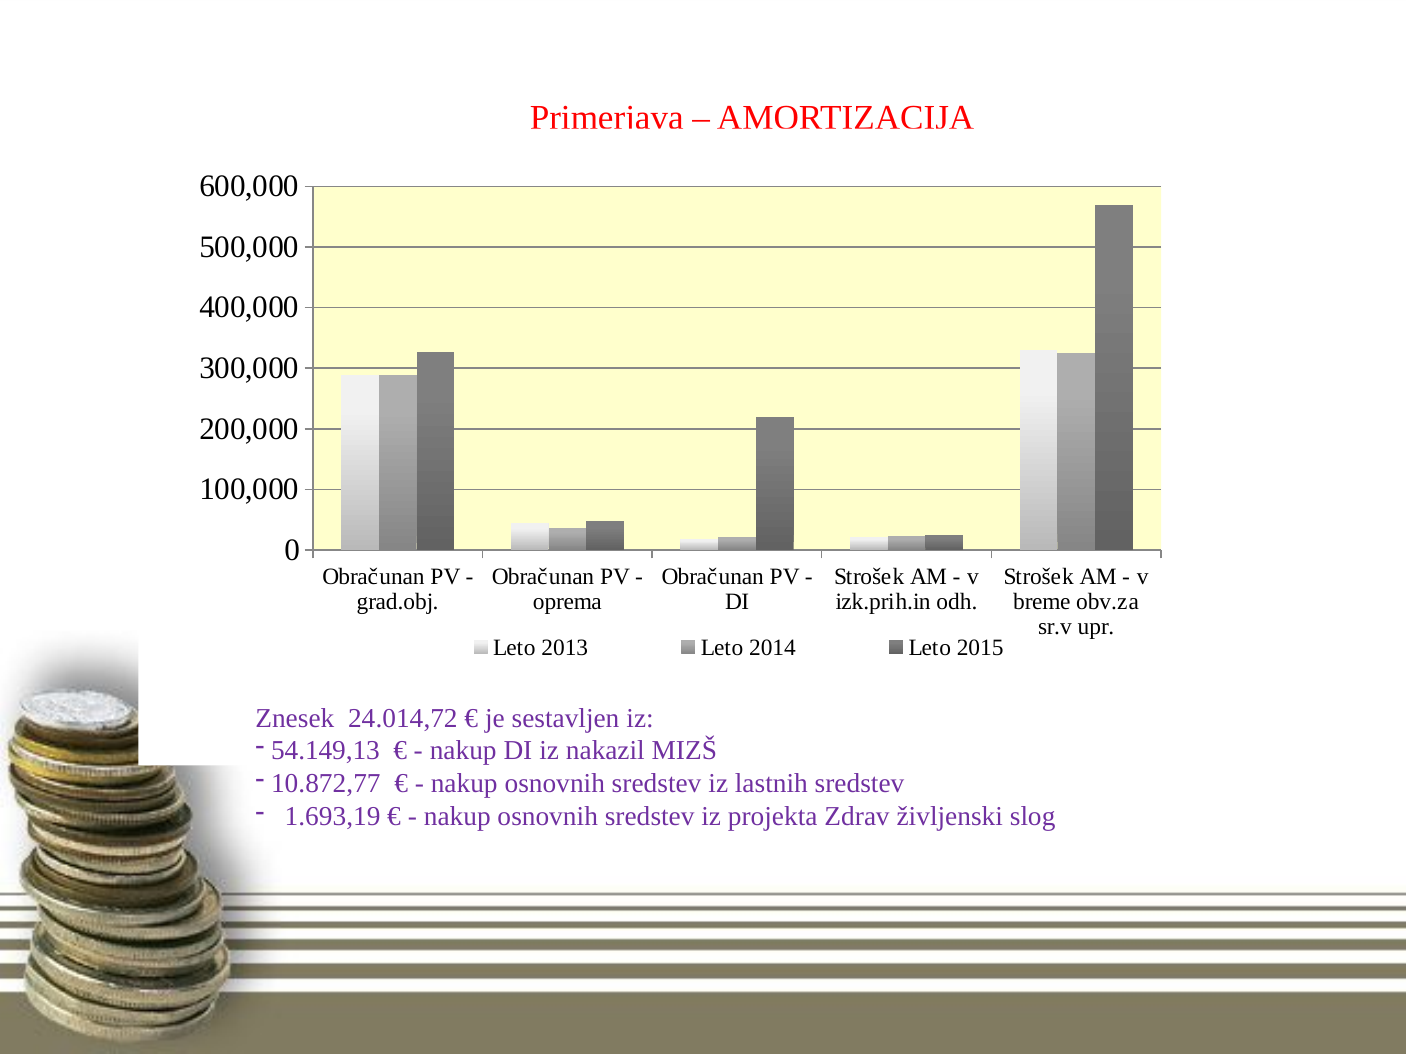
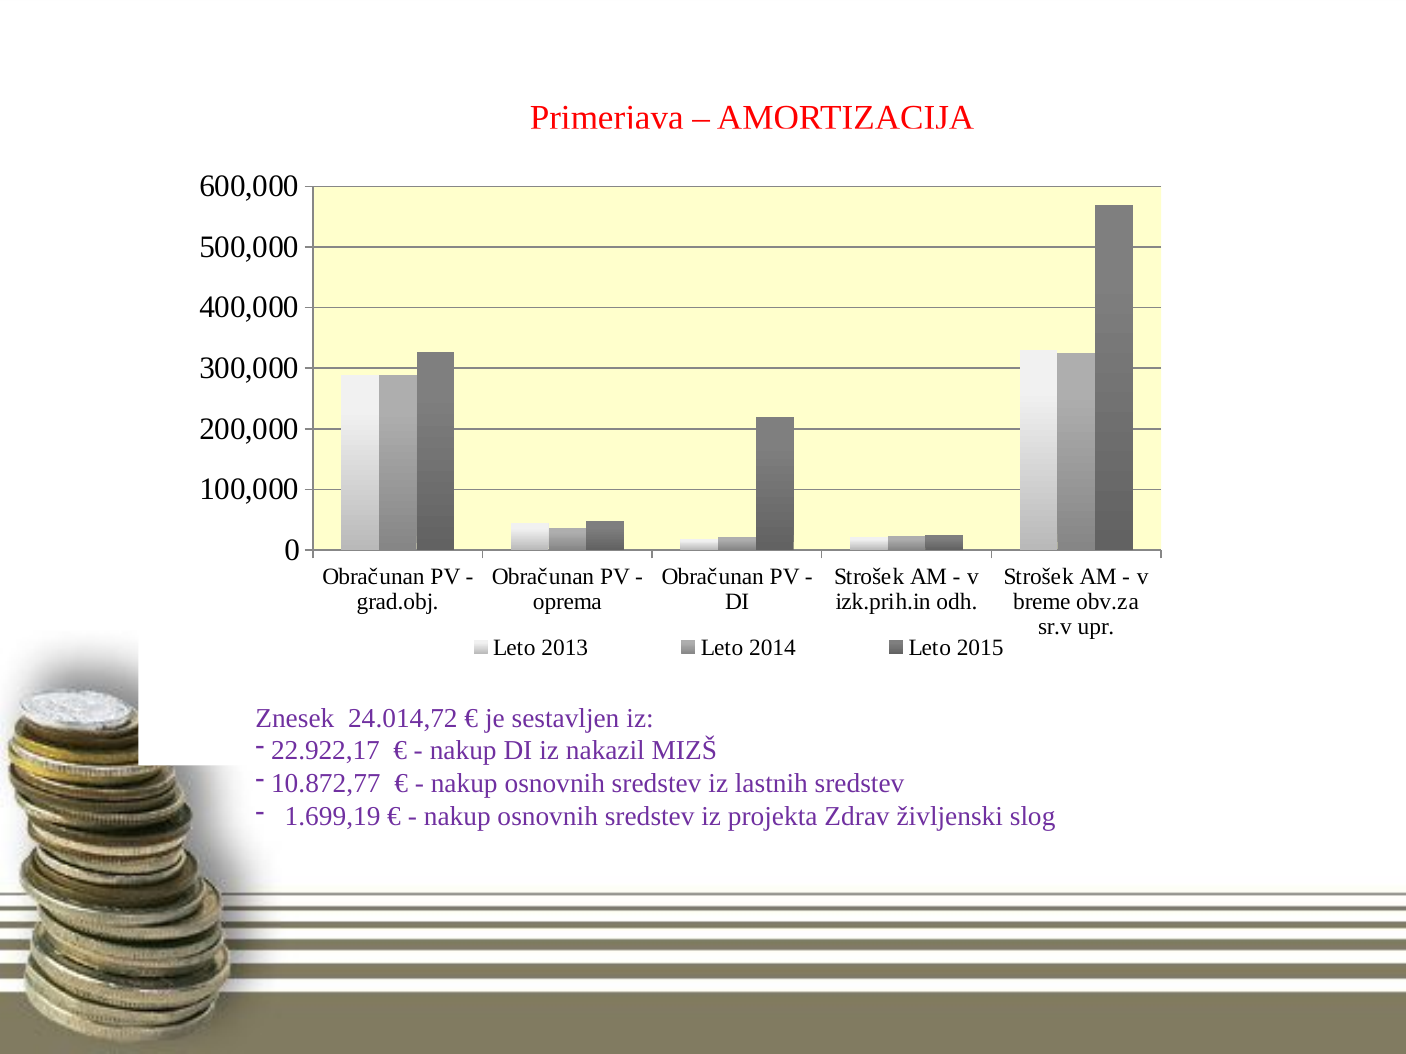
54.149,13: 54.149,13 -> 22.922,17
1.693,19: 1.693,19 -> 1.699,19
